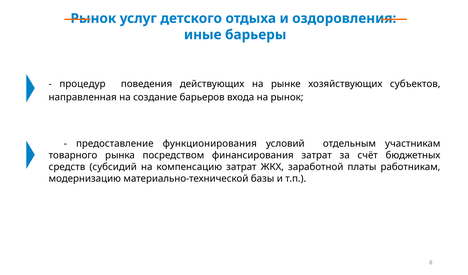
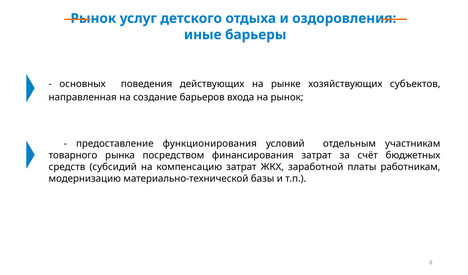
процедур: процедур -> основных
